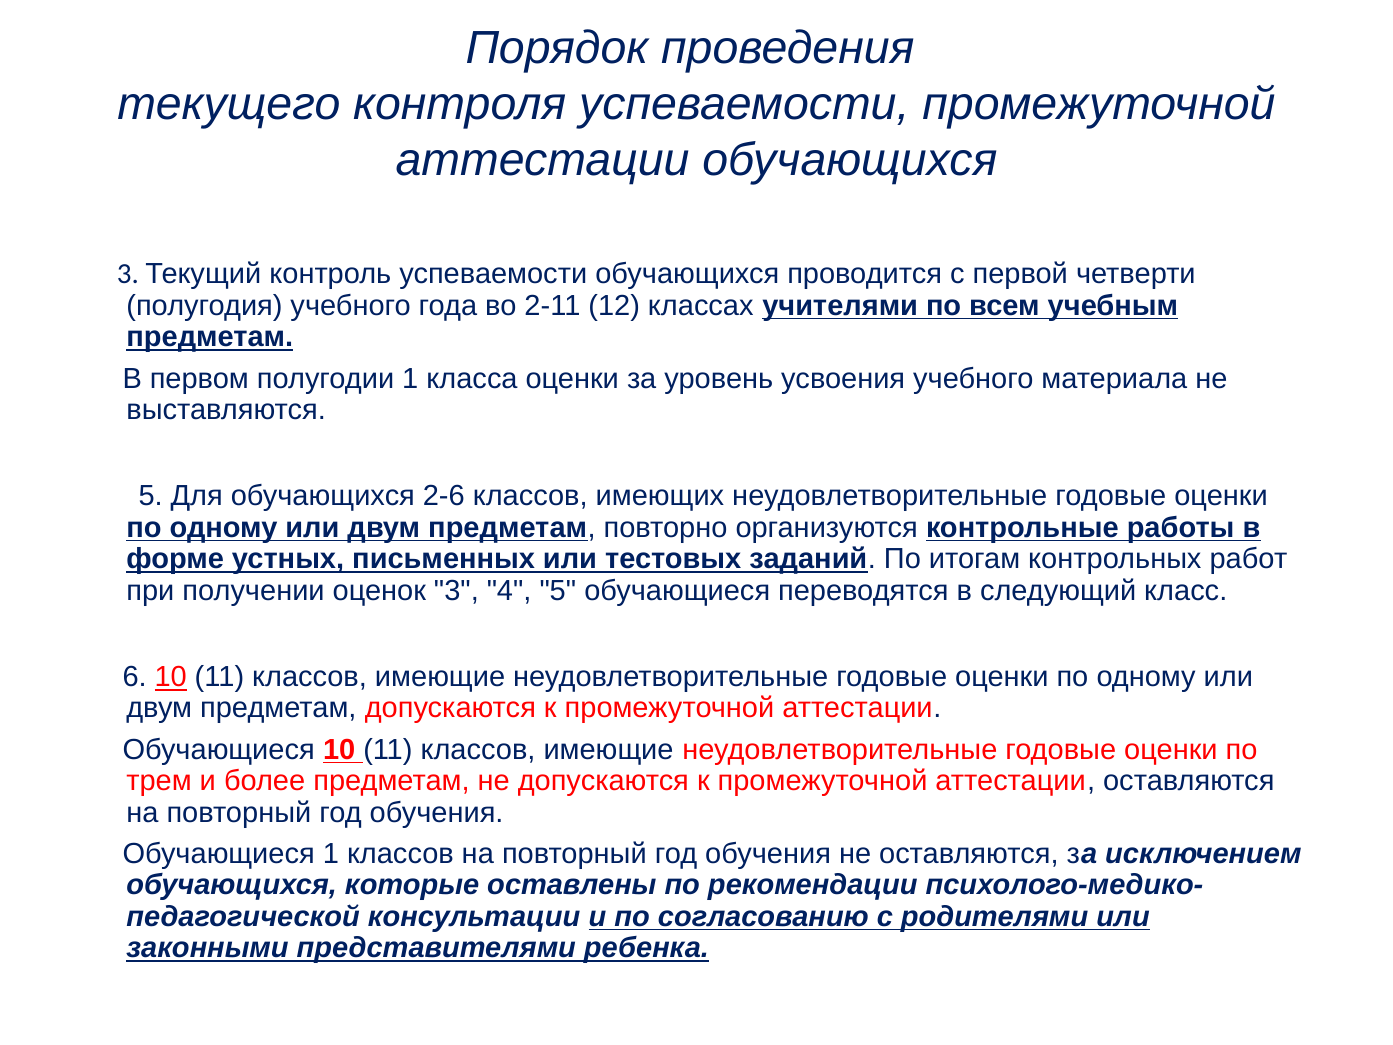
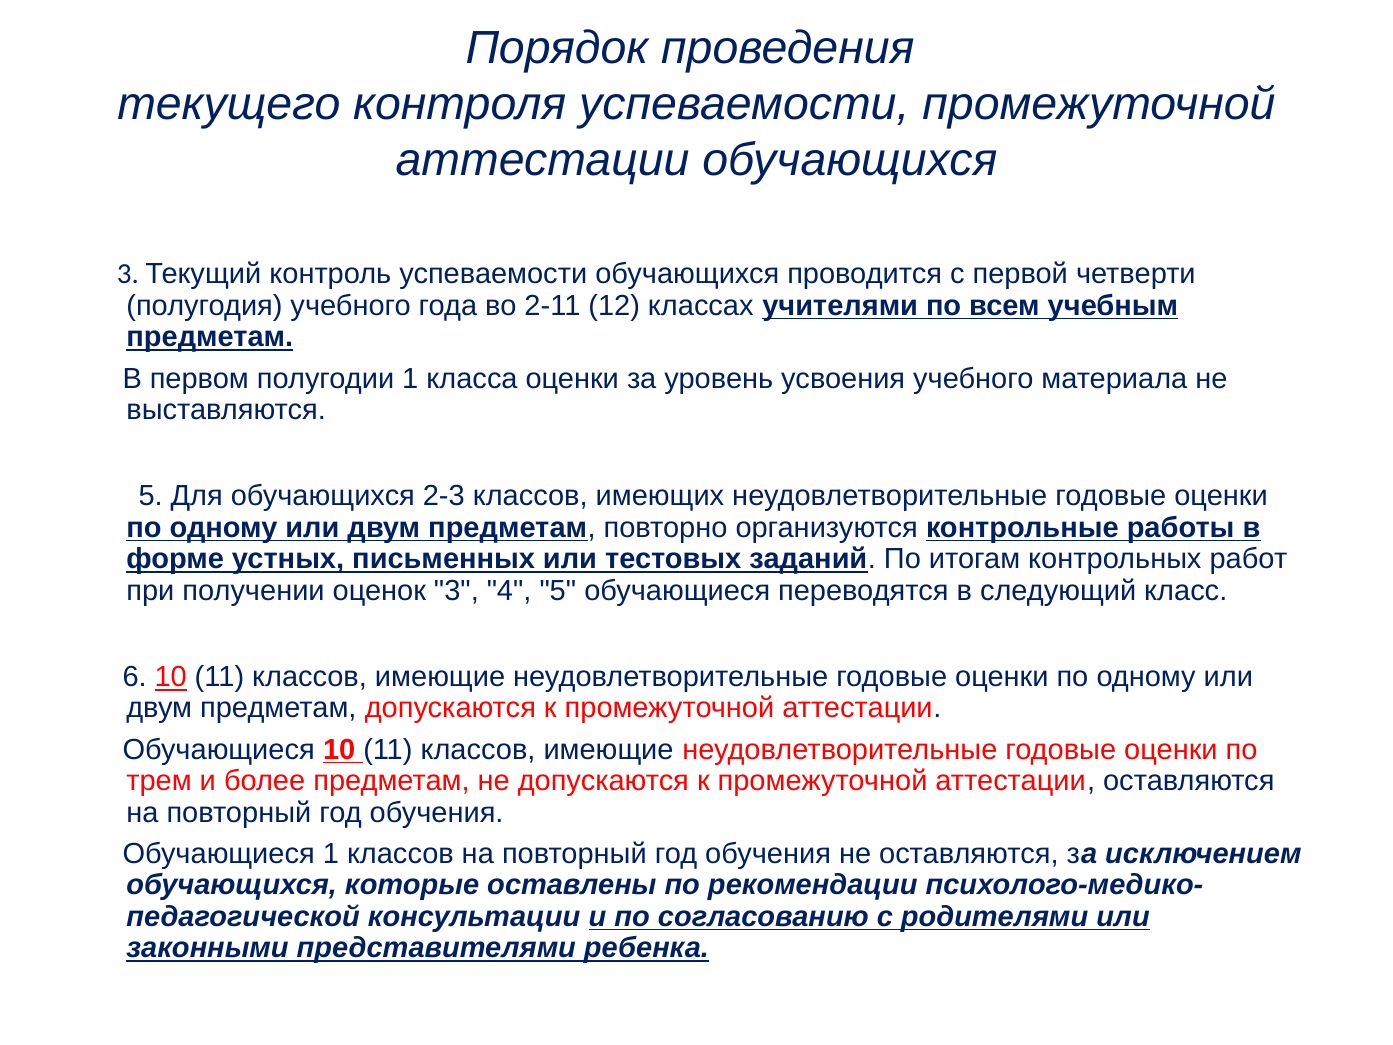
2-6: 2-6 -> 2-3
